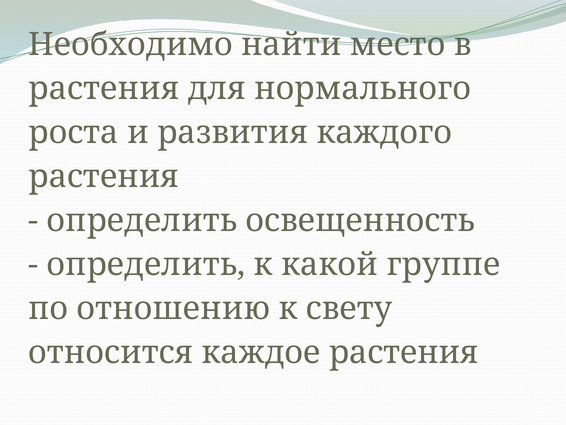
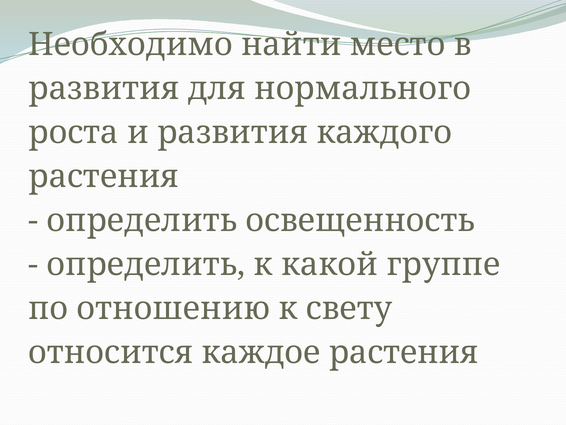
растения at (104, 88): растения -> развития
